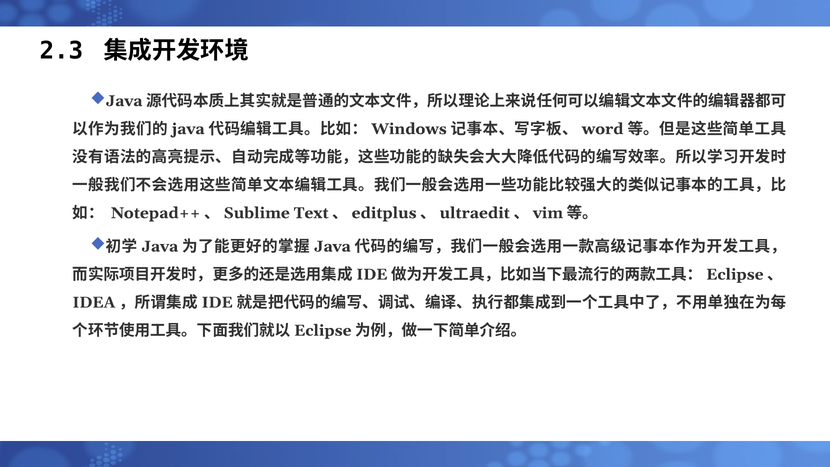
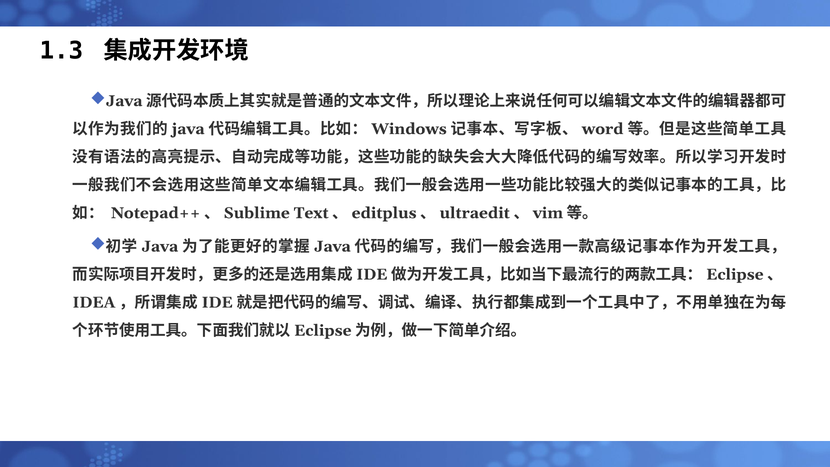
2.3: 2.3 -> 1.3
